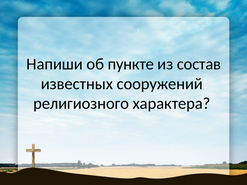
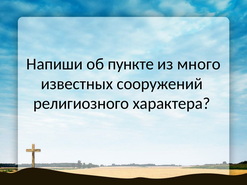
состав: состав -> много
